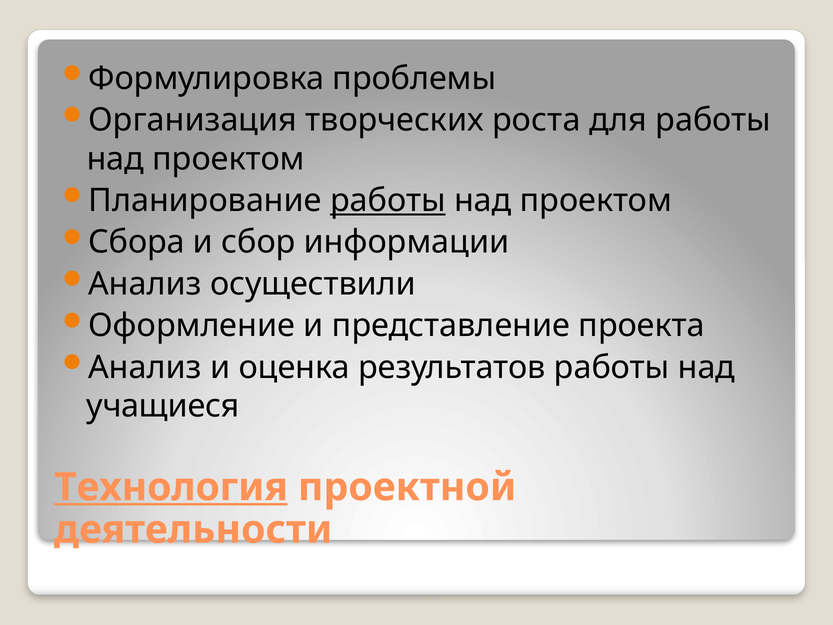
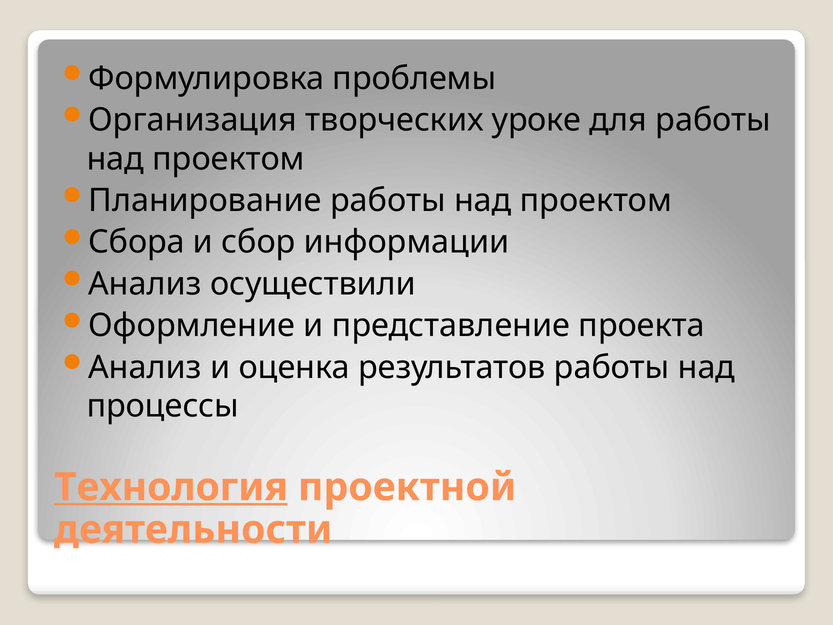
роста: роста -> уроке
работы at (388, 200) underline: present -> none
учащиеся: учащиеся -> процессы
